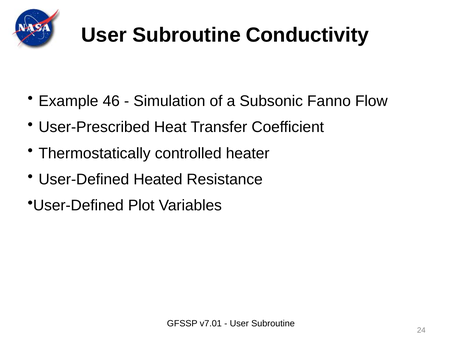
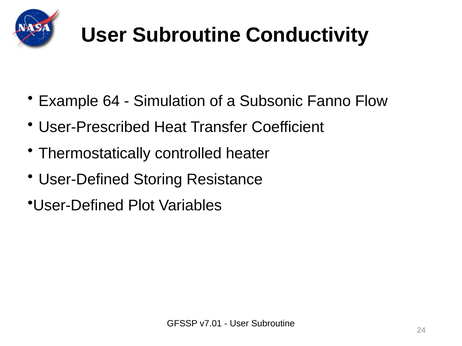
46: 46 -> 64
Heated: Heated -> Storing
